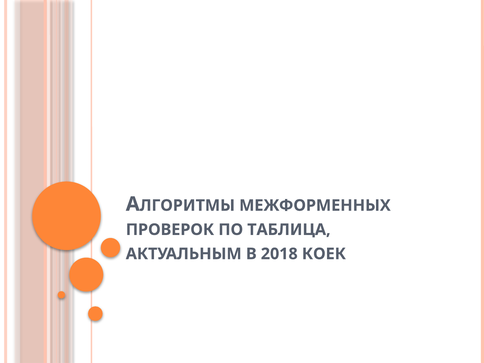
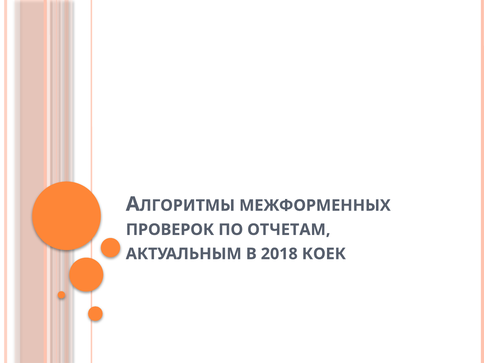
ТАБЛИЦА: ТАБЛИЦА -> ОТЧЕТАМ
